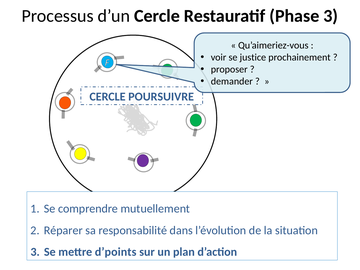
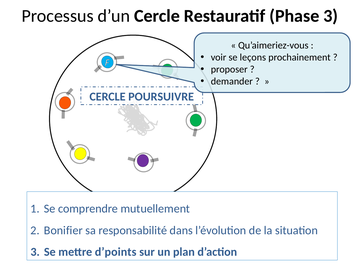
justice: justice -> leçons
Réparer: Réparer -> Bonifier
